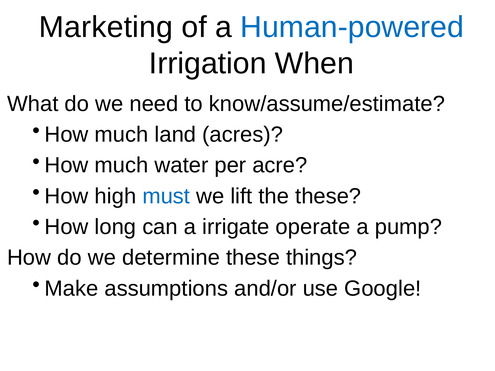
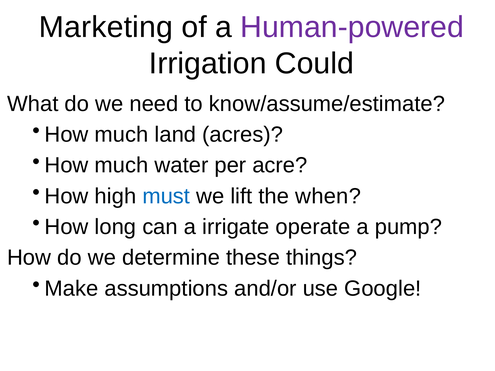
Human-powered colour: blue -> purple
When: When -> Could
the these: these -> when
